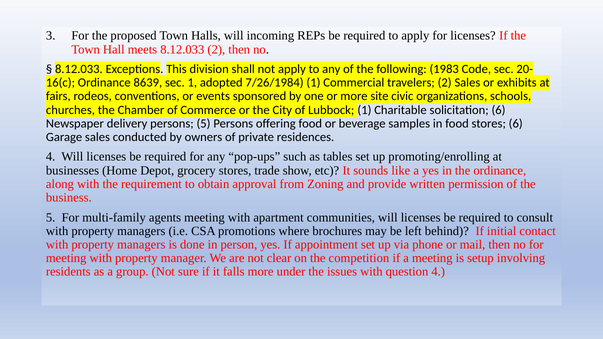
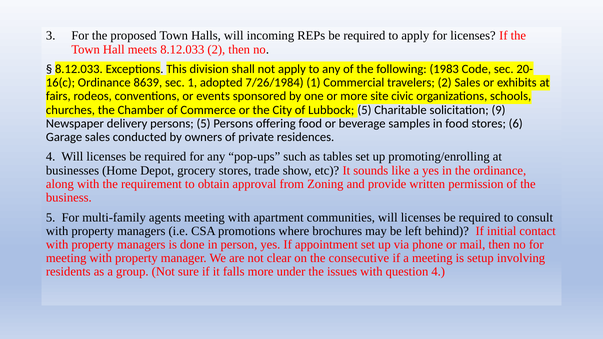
Lubbock 1: 1 -> 5
solicitation 6: 6 -> 9
competition: competition -> consecutive
